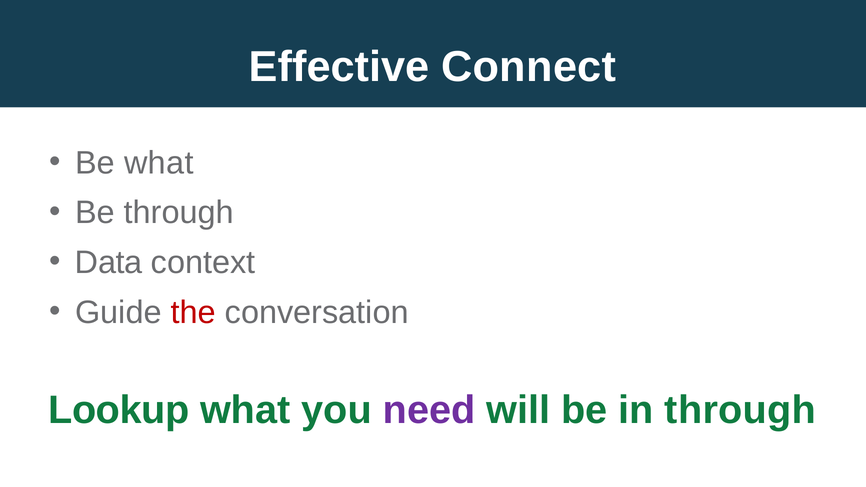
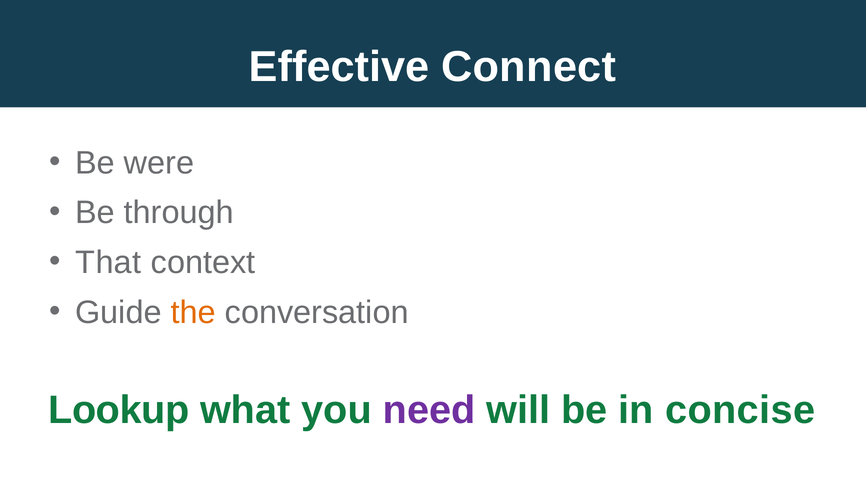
Be what: what -> were
Data: Data -> That
the colour: red -> orange
in through: through -> concise
